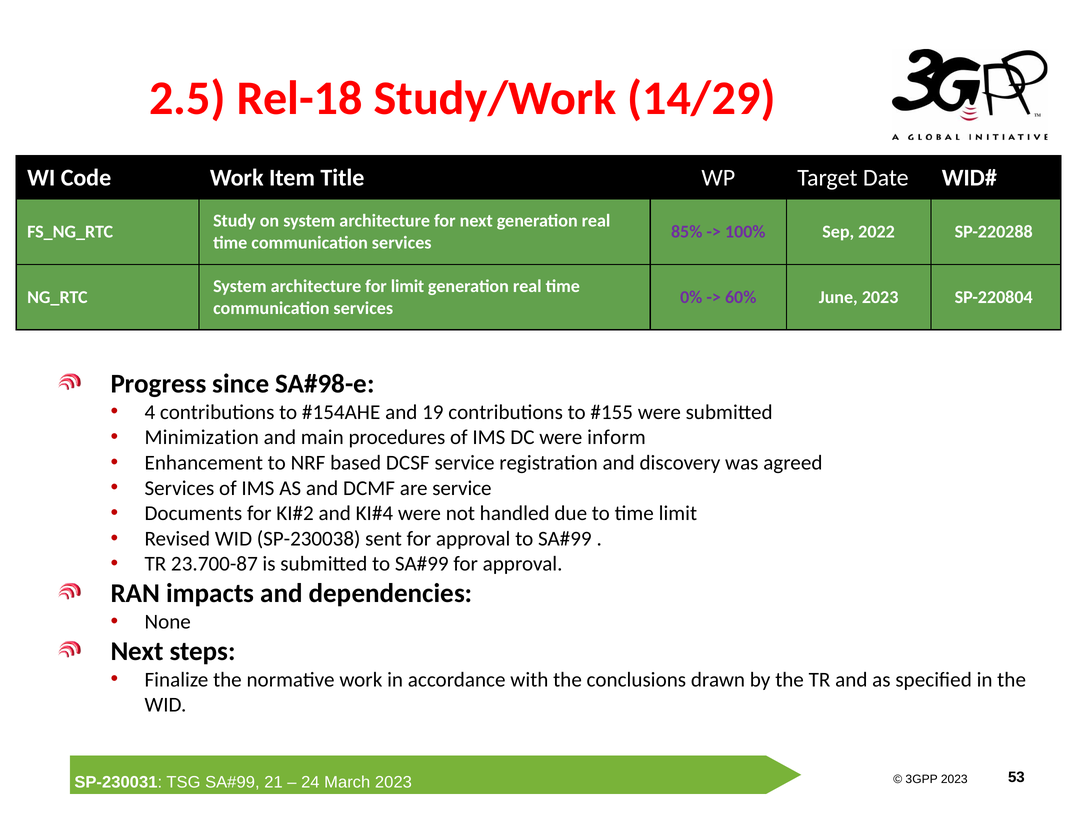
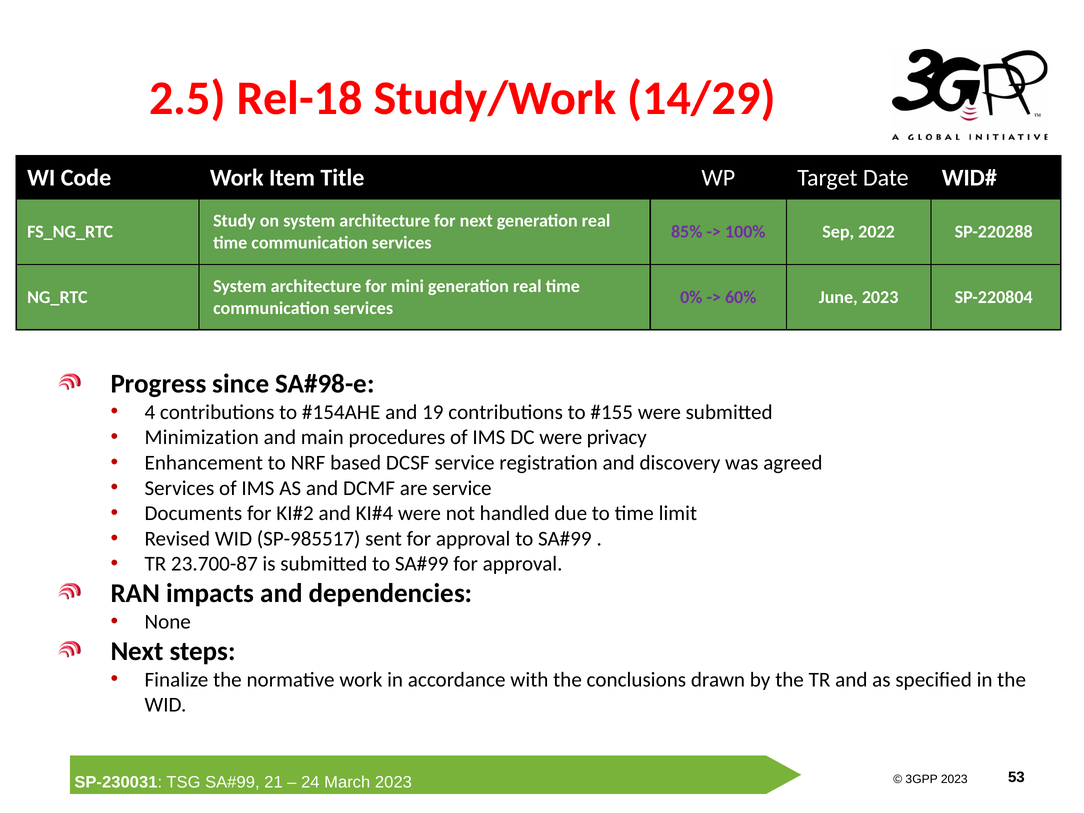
for limit: limit -> mini
inform: inform -> privacy
SP-230038: SP-230038 -> SP-985517
